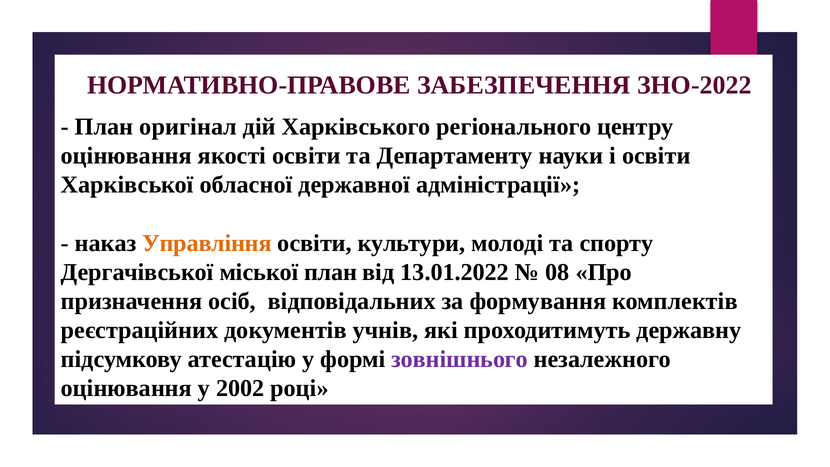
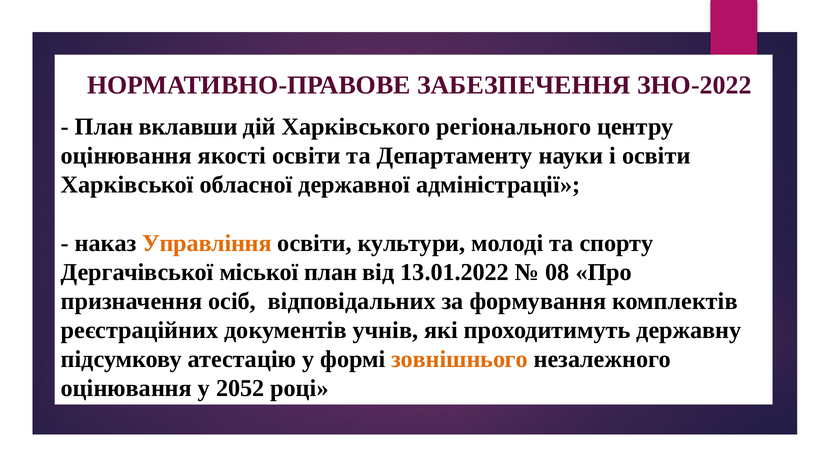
оригінал: оригінал -> вклавши
зовнішнього colour: purple -> orange
2002: 2002 -> 2052
